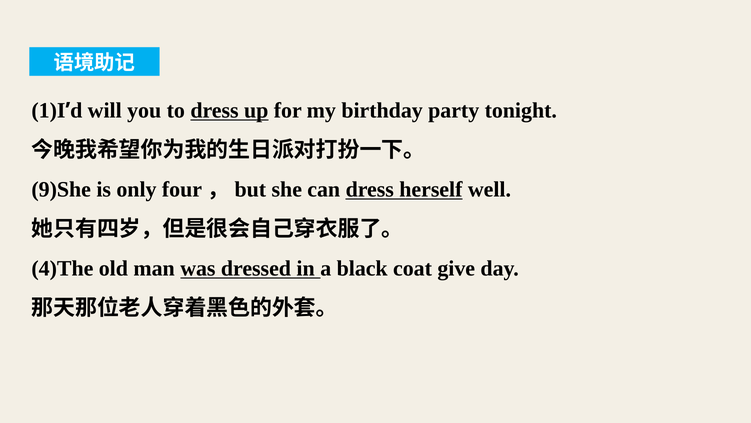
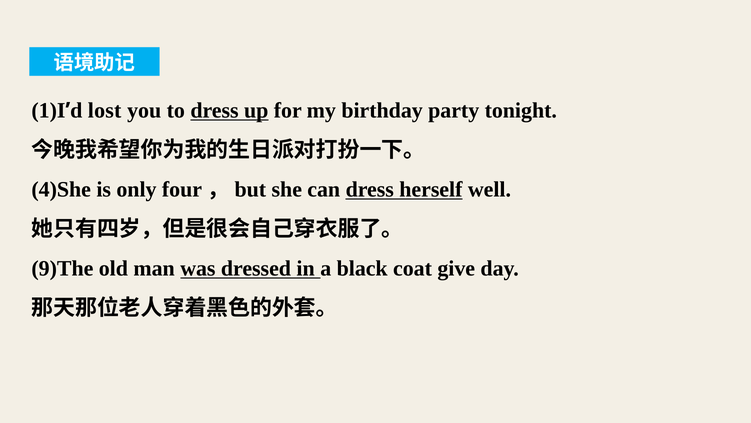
will: will -> lost
9)She: 9)She -> 4)She
4)The: 4)The -> 9)The
